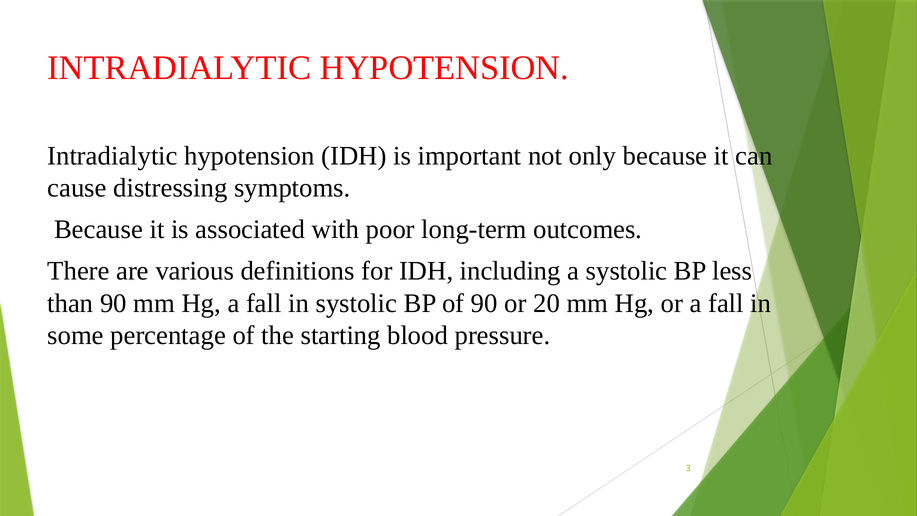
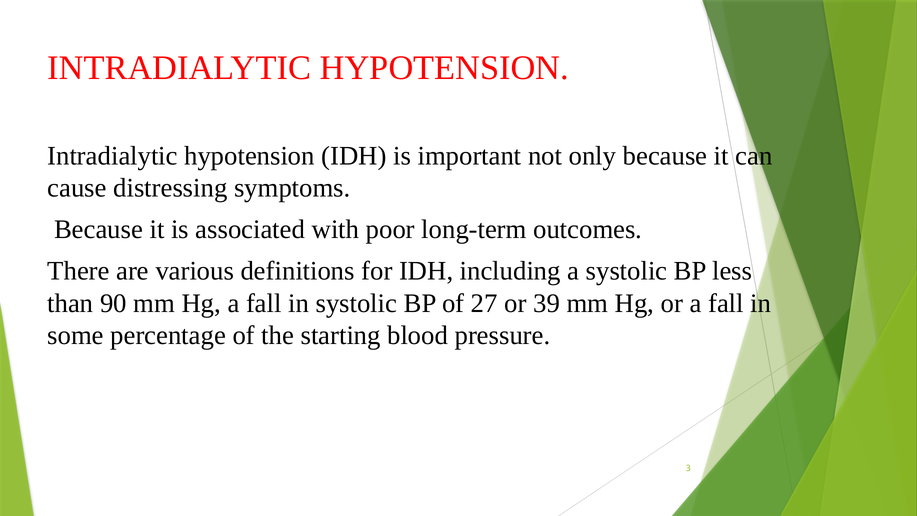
of 90: 90 -> 27
20: 20 -> 39
